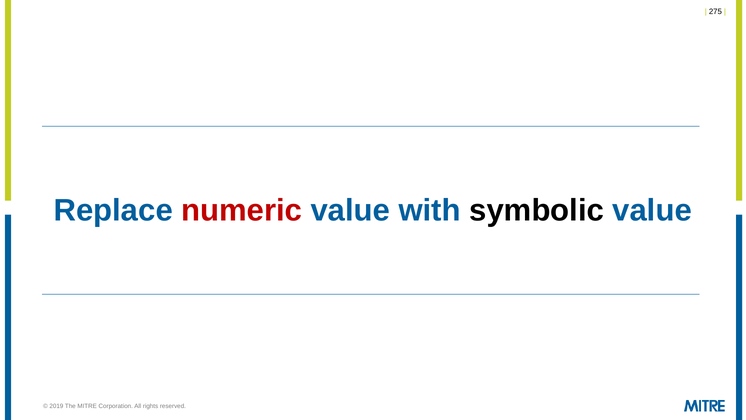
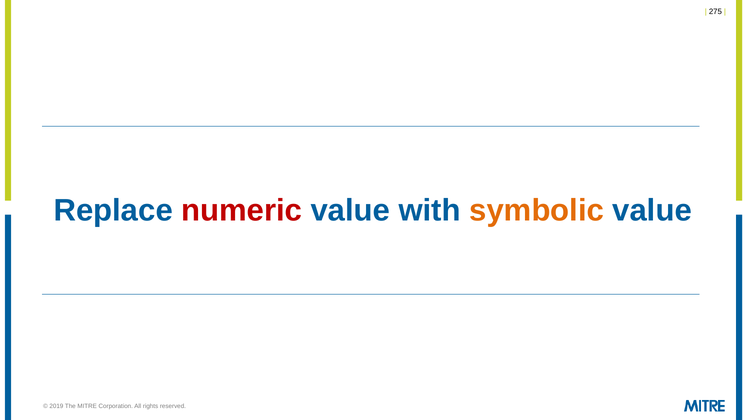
symbolic colour: black -> orange
